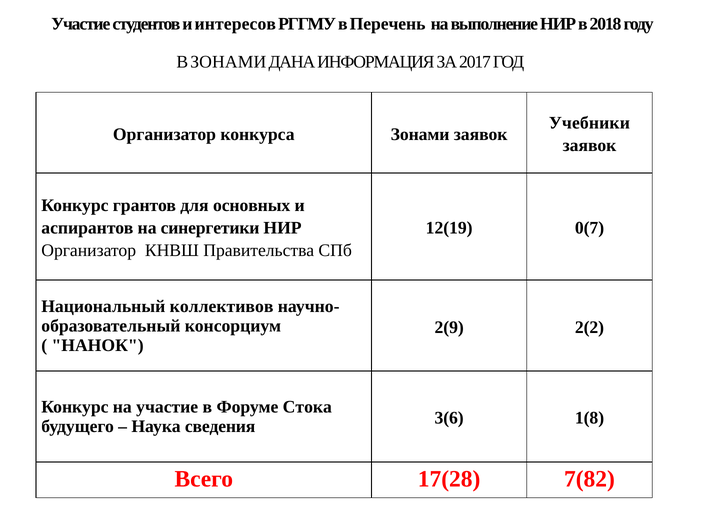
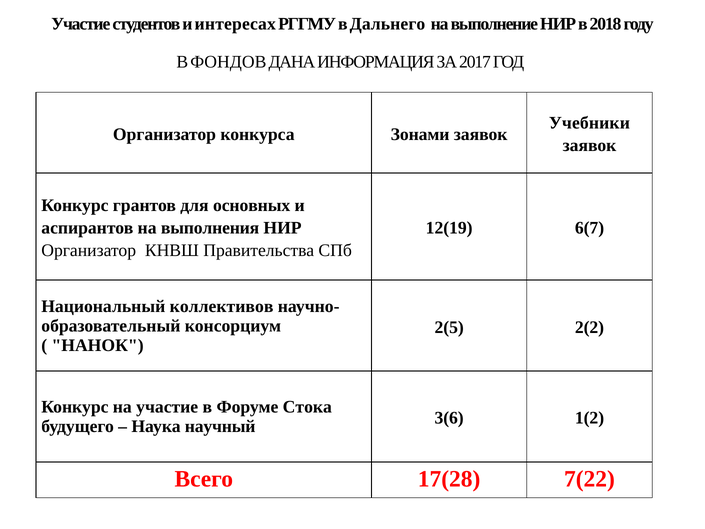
интересов: интересов -> интересах
Перечень: Перечень -> Дальнего
В ЗОНАМИ: ЗОНАМИ -> ФОНДОВ
синергетики: синергетики -> выполнения
0(7: 0(7 -> 6(7
2(9: 2(9 -> 2(5
сведения: сведения -> научный
1(8: 1(8 -> 1(2
7(82: 7(82 -> 7(22
